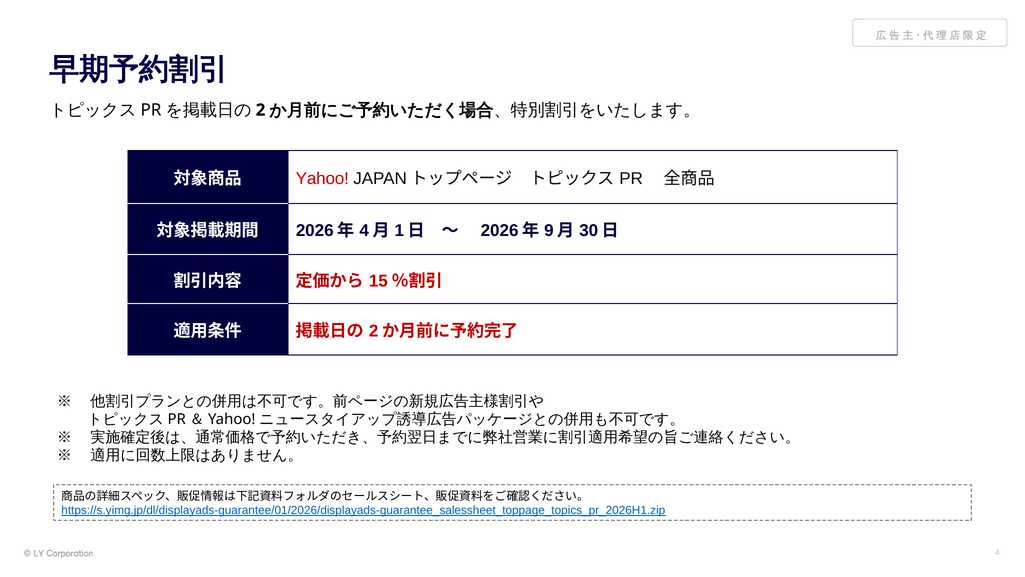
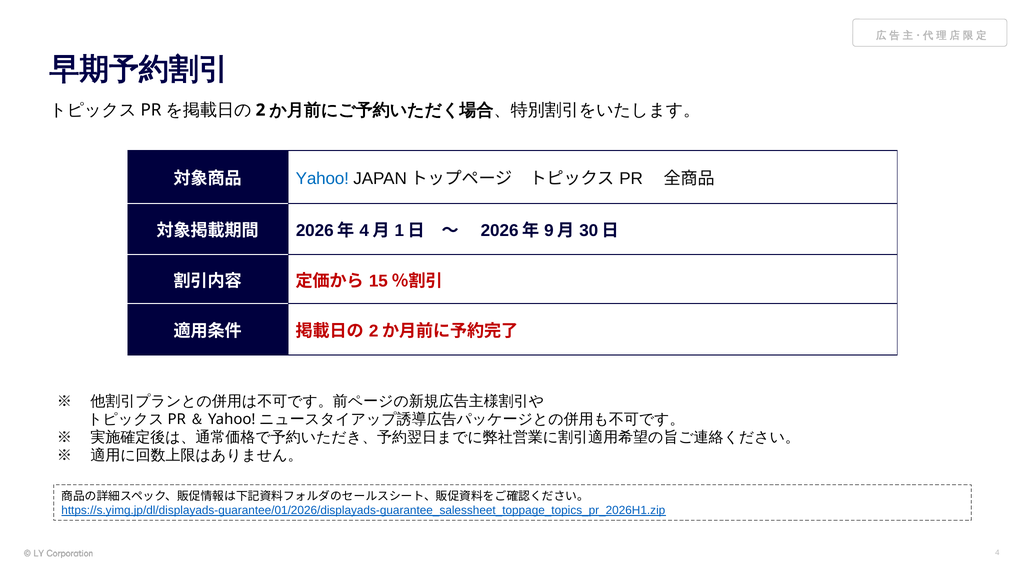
Yahoo colour: red -> blue
